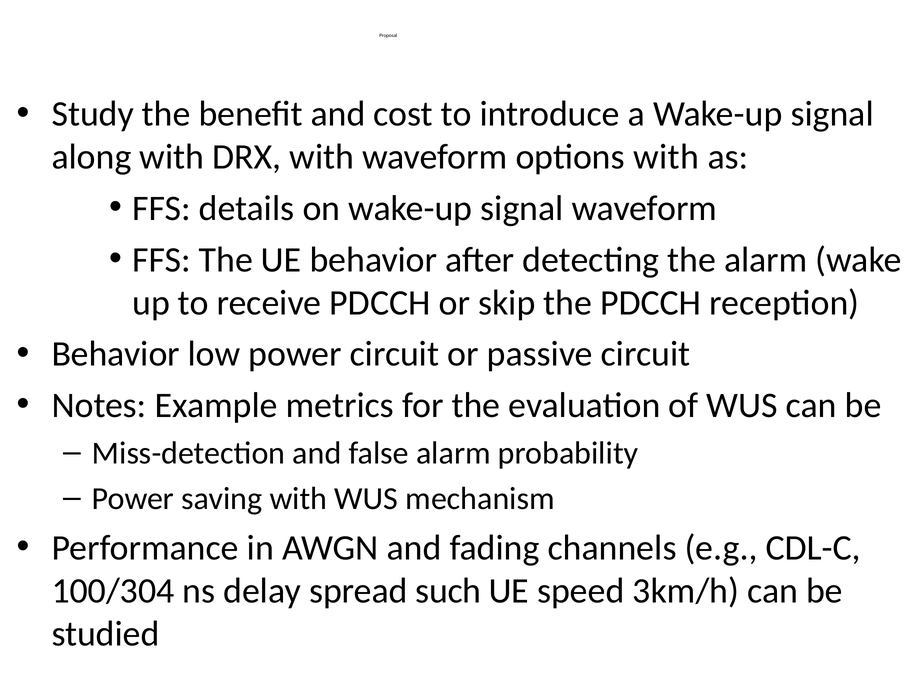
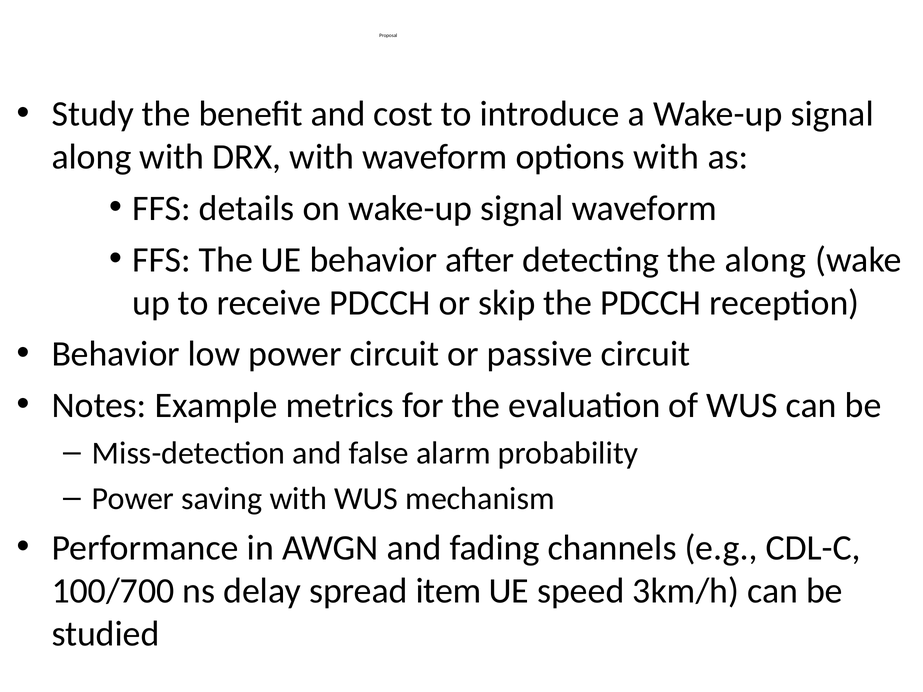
the alarm: alarm -> along
100/304: 100/304 -> 100/700
such: such -> item
